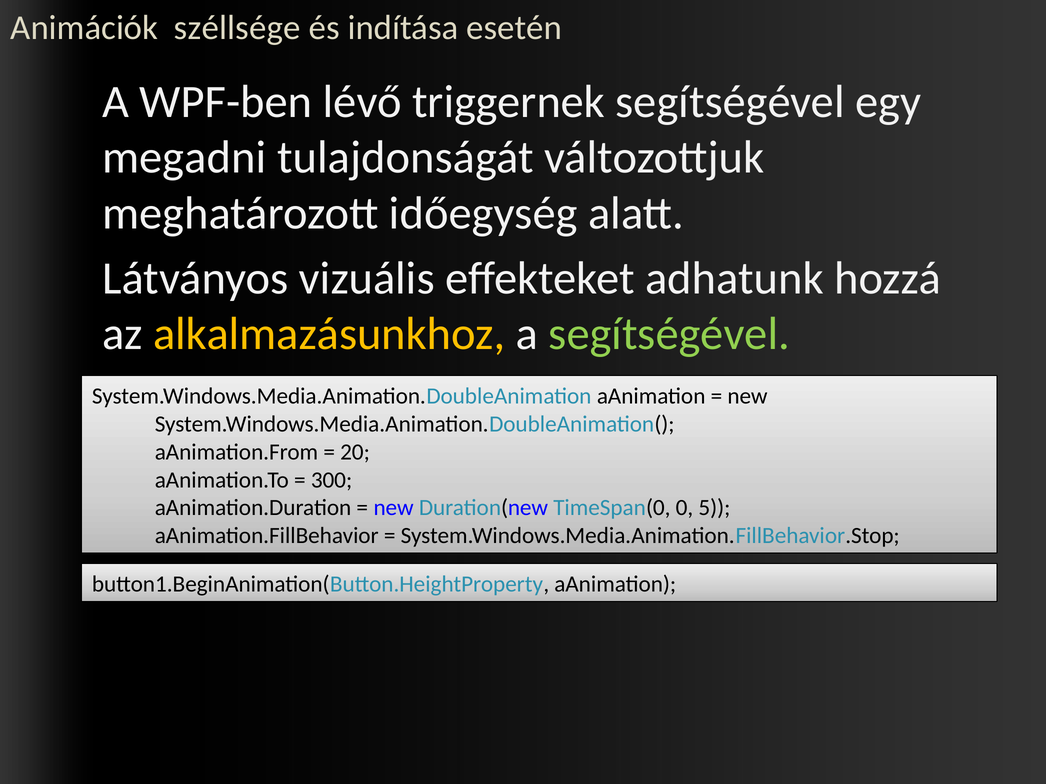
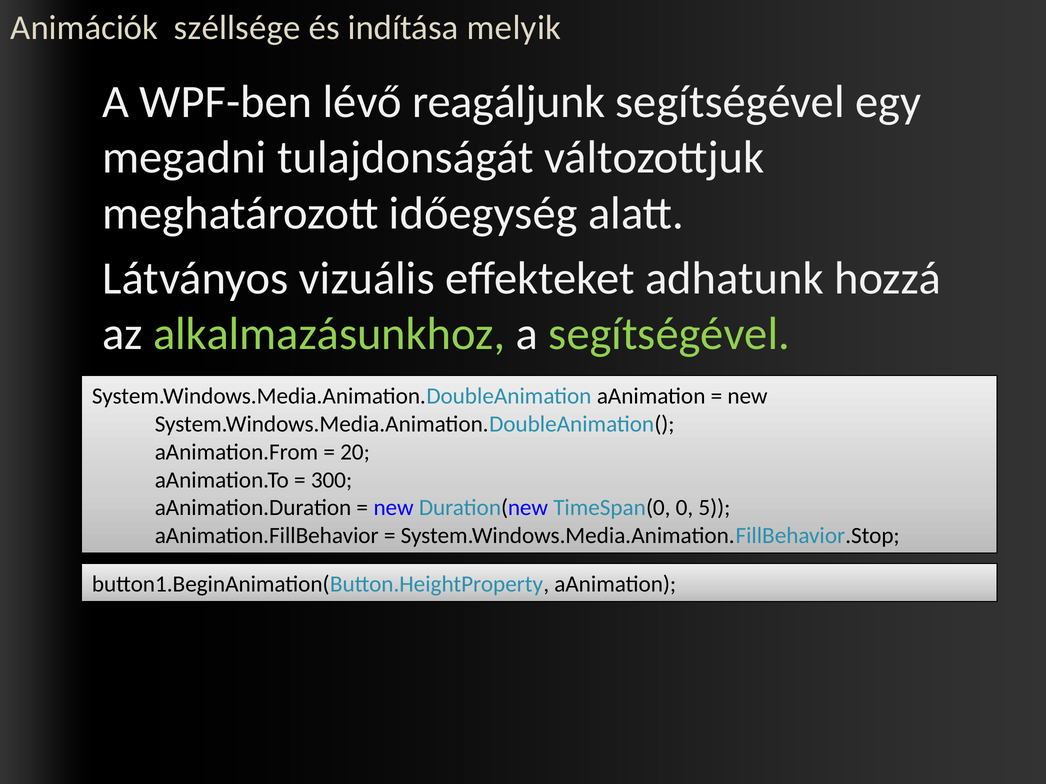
esetén: esetén -> melyik
triggernek: triggernek -> reagáljunk
alkalmazásunkhoz colour: yellow -> light green
